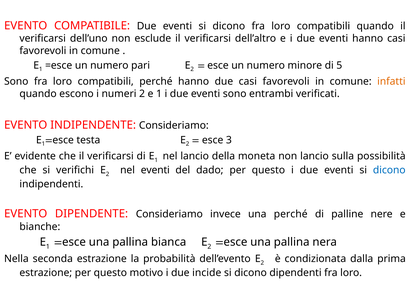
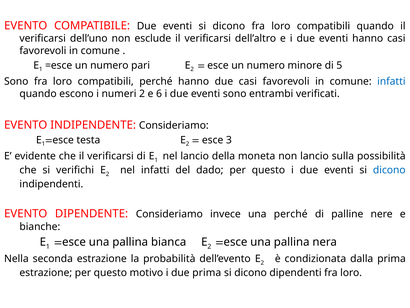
infatti at (391, 81) colour: orange -> blue
2 e 1: 1 -> 6
nel eventi: eventi -> infatti
due incide: incide -> prima
